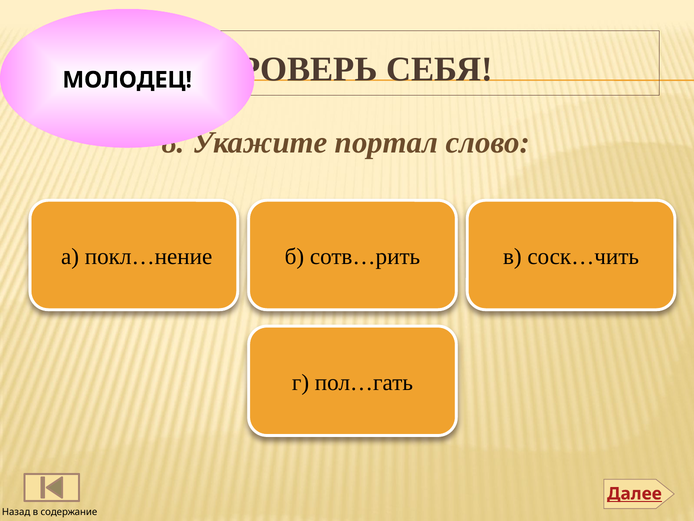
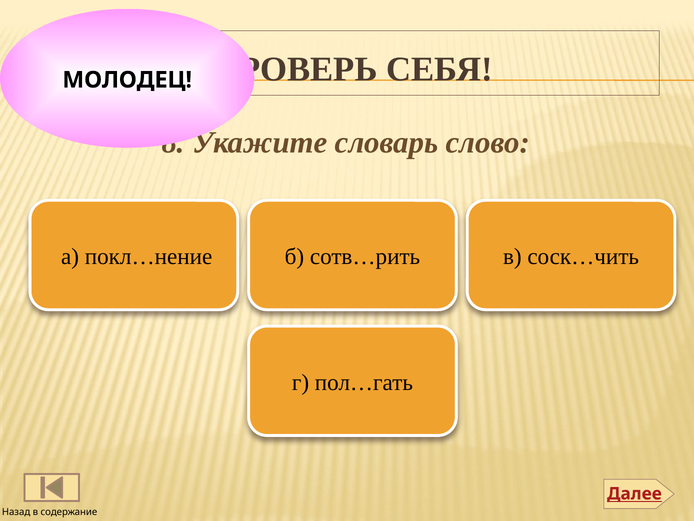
портал: портал -> словарь
